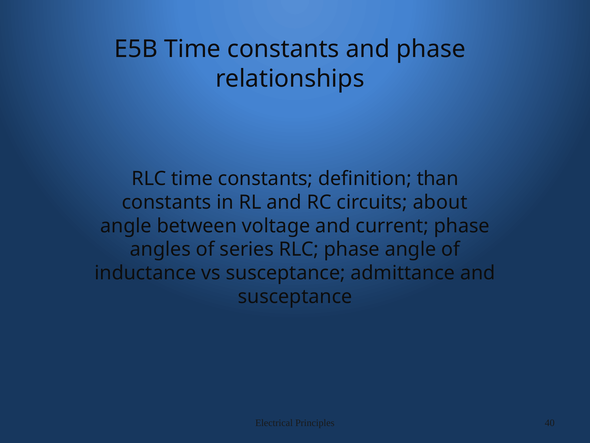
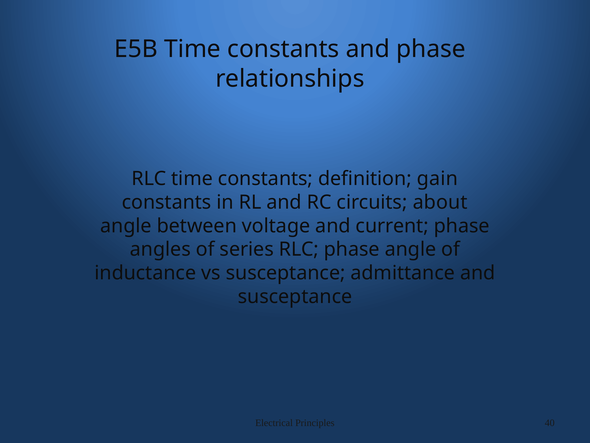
than: than -> gain
